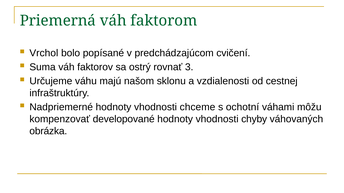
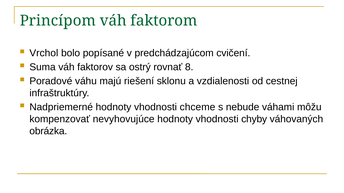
Priemerná: Priemerná -> Princípom
3: 3 -> 8
Určujeme: Určujeme -> Poradové
našom: našom -> riešení
ochotní: ochotní -> nebude
developované: developované -> nevyhovujúce
